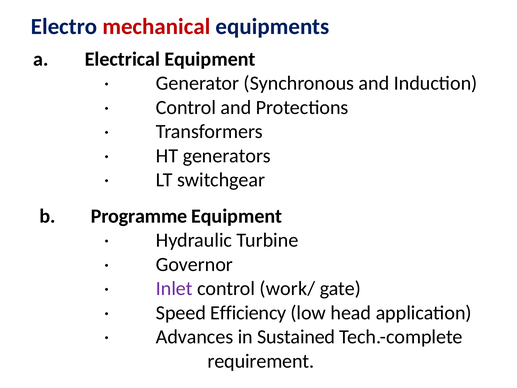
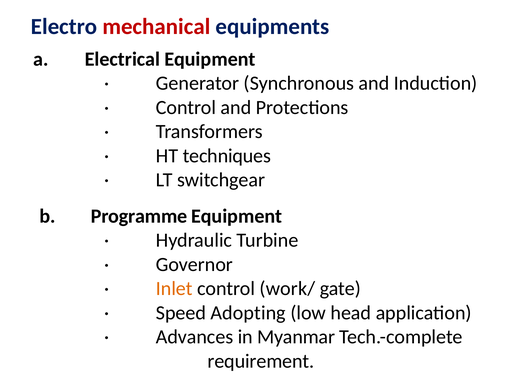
generators: generators -> techniques
Inlet colour: purple -> orange
Efficiency: Efficiency -> Adopting
Sustained: Sustained -> Myanmar
